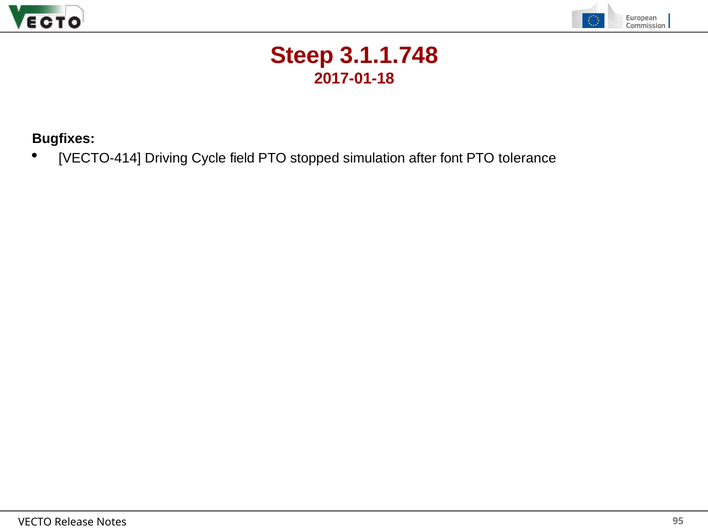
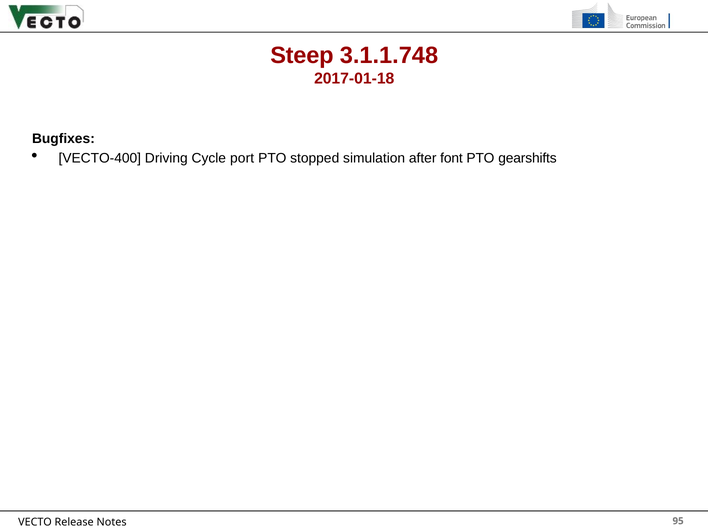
VECTO-414: VECTO-414 -> VECTO-400
field: field -> port
tolerance: tolerance -> gearshifts
